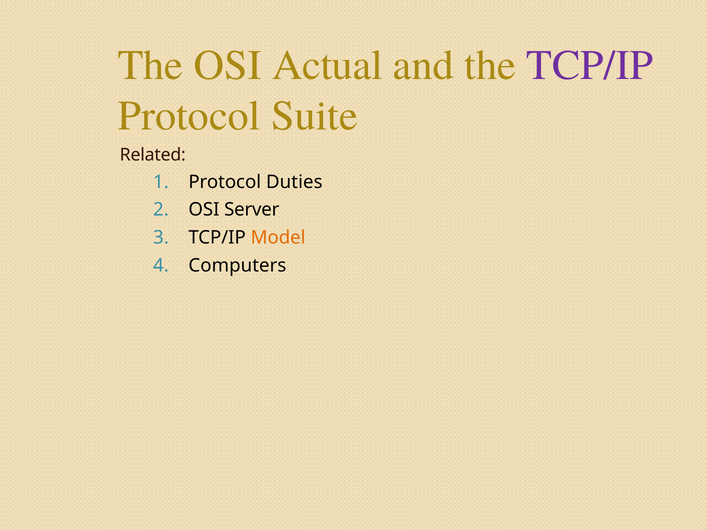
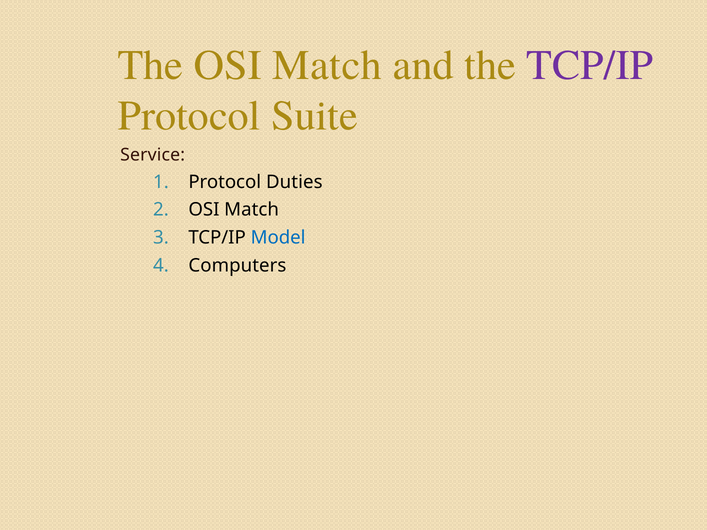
The OSI Actual: Actual -> Match
Related: Related -> Service
Server at (252, 210): Server -> Match
Model colour: orange -> blue
